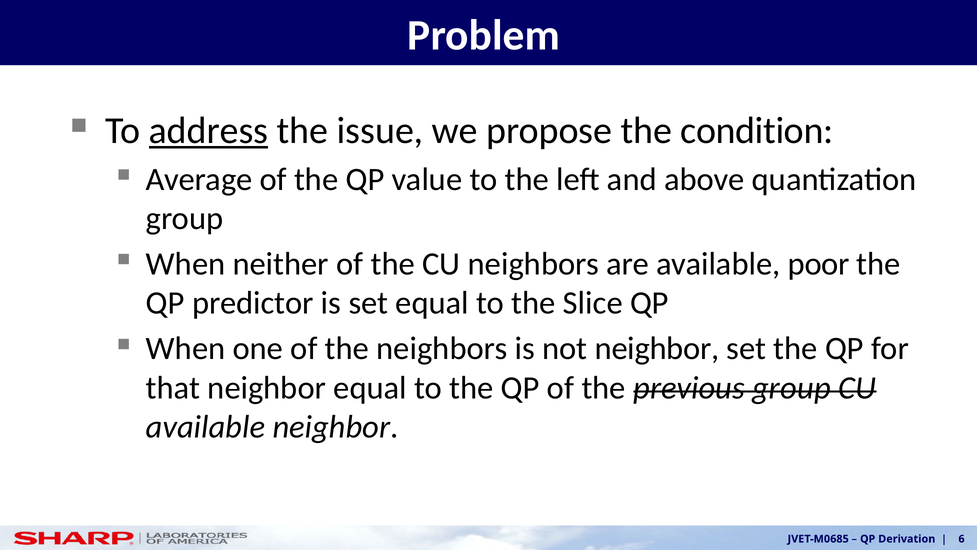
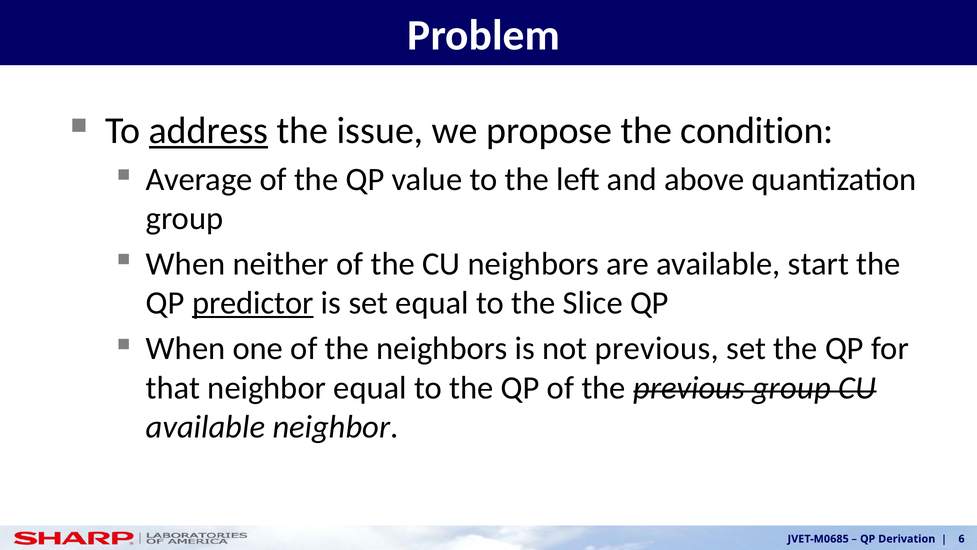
poor: poor -> start
predictor underline: none -> present
not neighbor: neighbor -> previous
